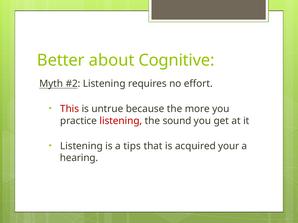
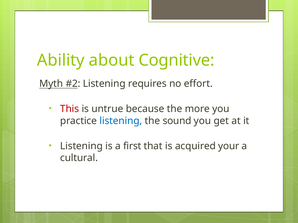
Better: Better -> Ability
listening at (121, 121) colour: red -> blue
tips: tips -> first
hearing: hearing -> cultural
